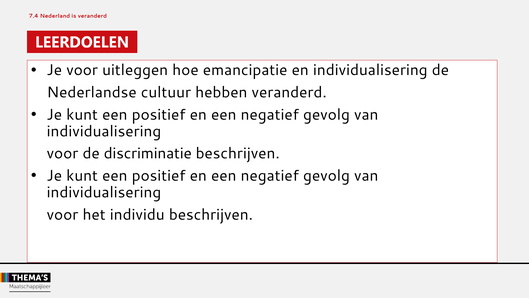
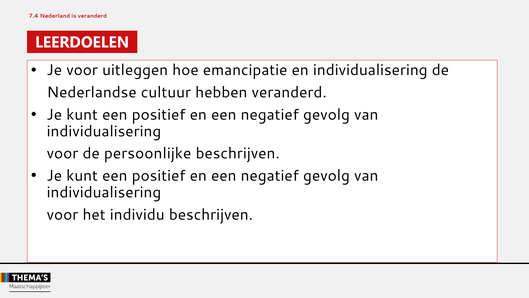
discriminatie: discriminatie -> persoonlijke
